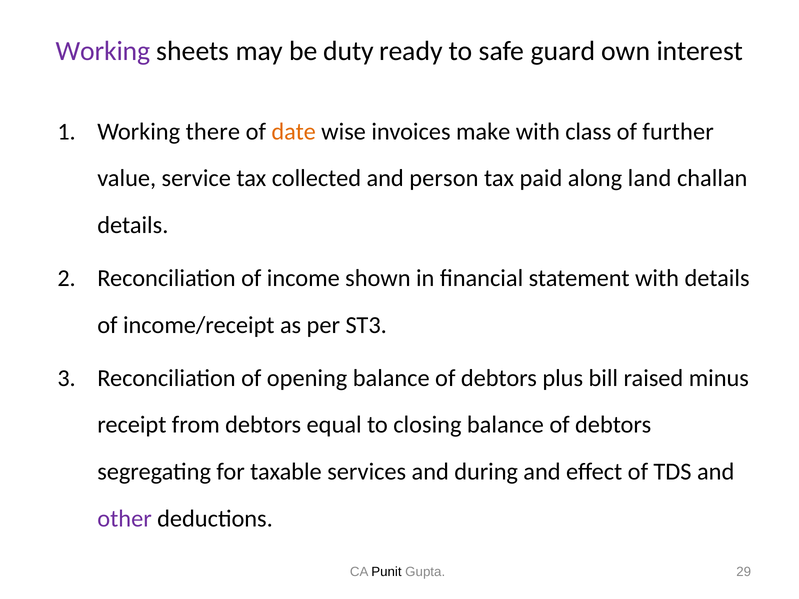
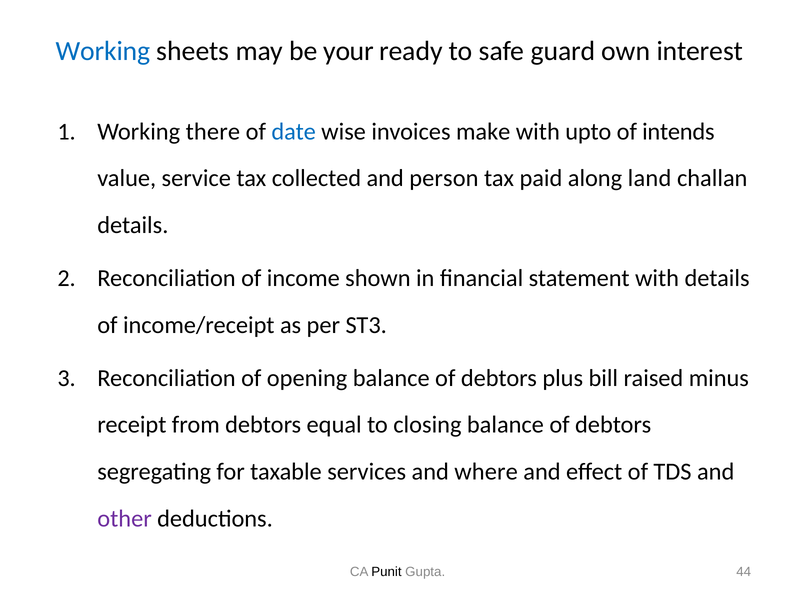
Working at (103, 51) colour: purple -> blue
duty: duty -> your
date colour: orange -> blue
class: class -> upto
further: further -> intends
during: during -> where
29: 29 -> 44
